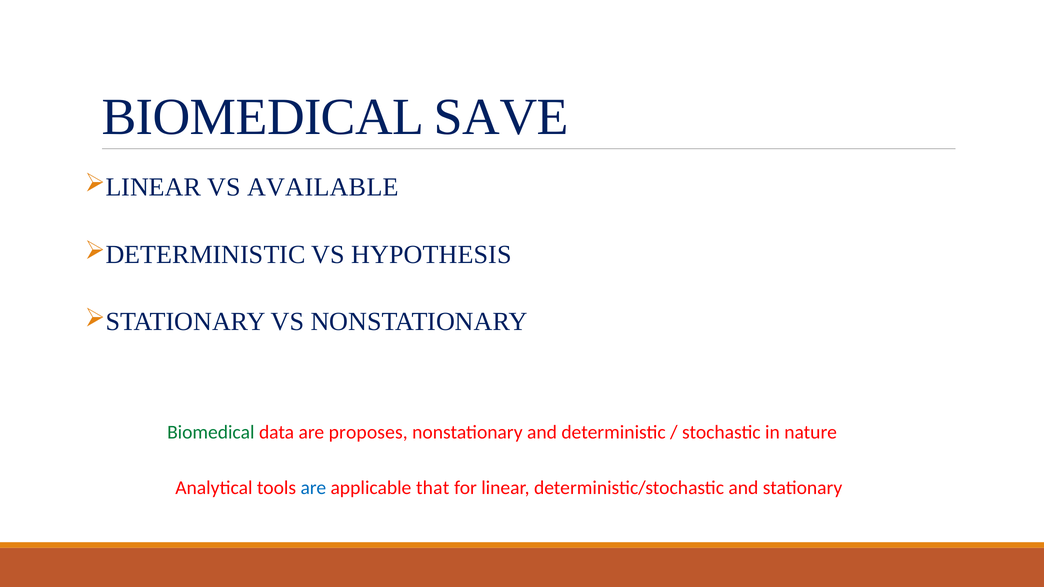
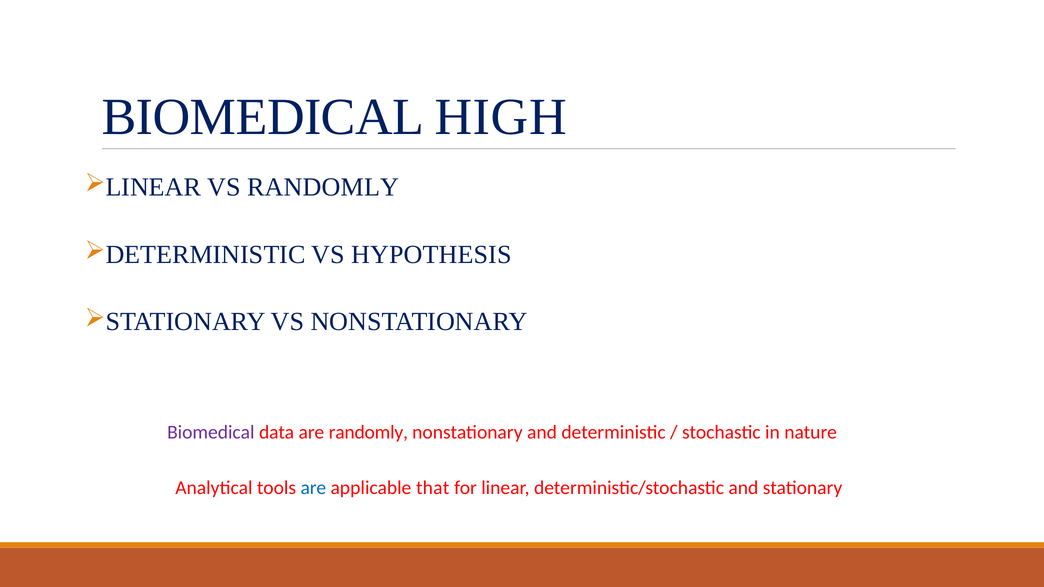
SAVE: SAVE -> HIGH
VS AVAILABLE: AVAILABLE -> RANDOMLY
Biomedical at (211, 432) colour: green -> purple
are proposes: proposes -> randomly
